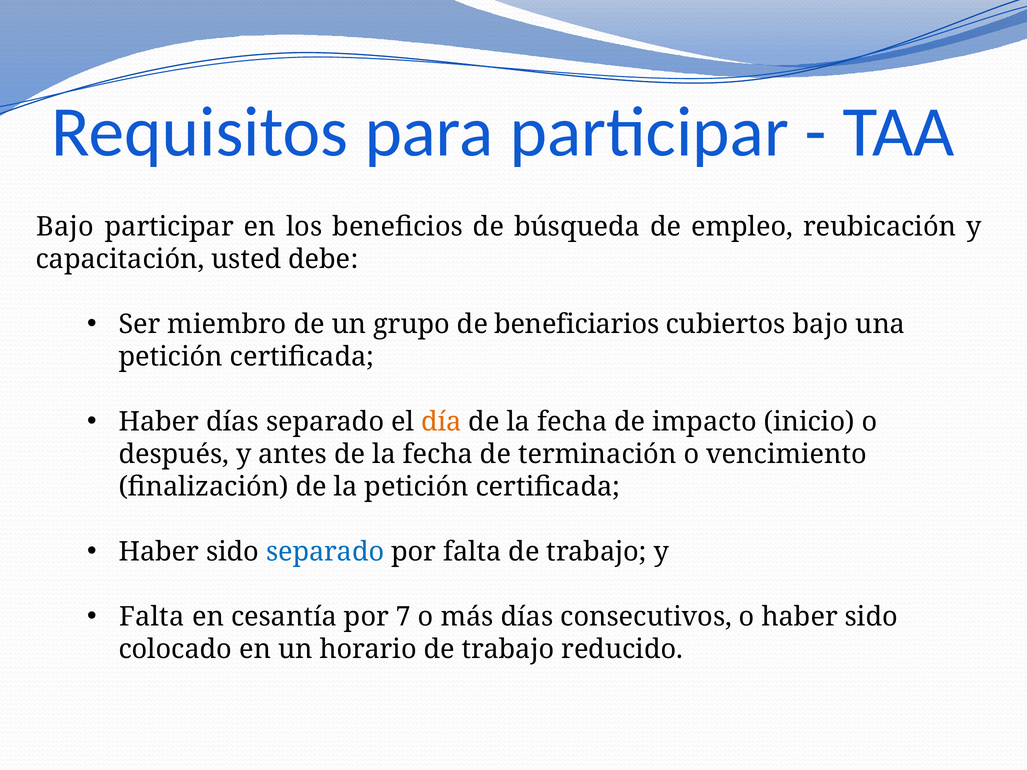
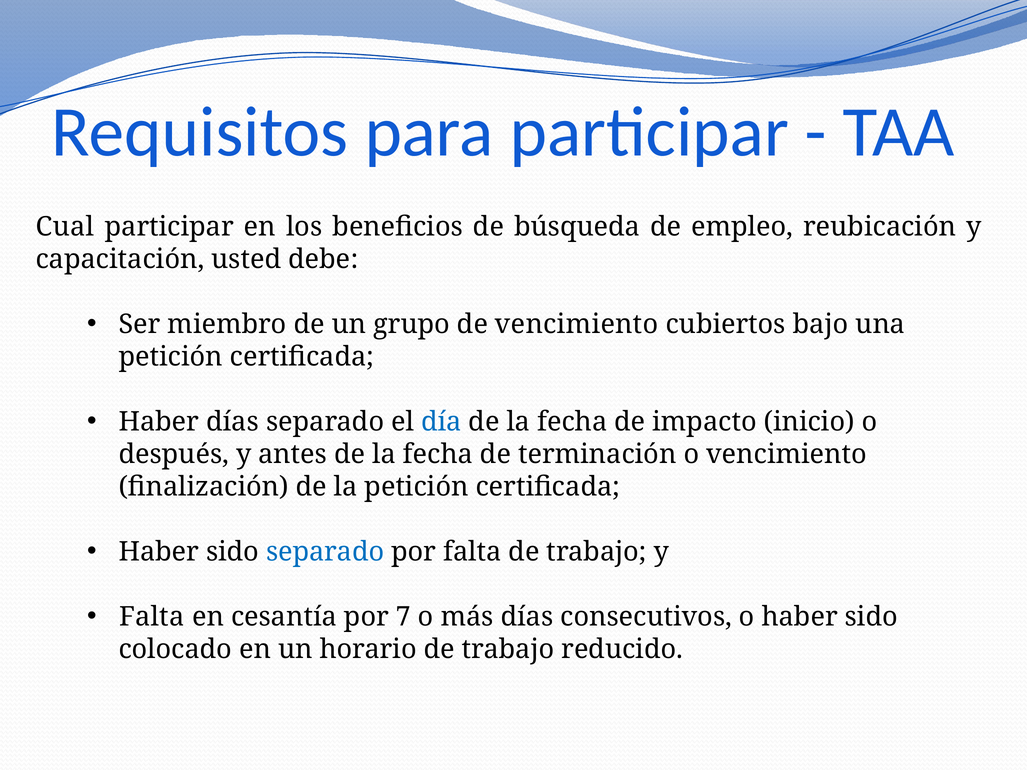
Bajo at (65, 227): Bajo -> Cual
de beneficiarios: beneficiarios -> vencimiento
día colour: orange -> blue
